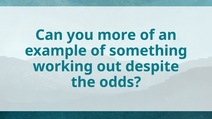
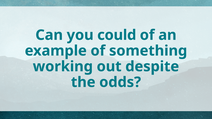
more: more -> could
